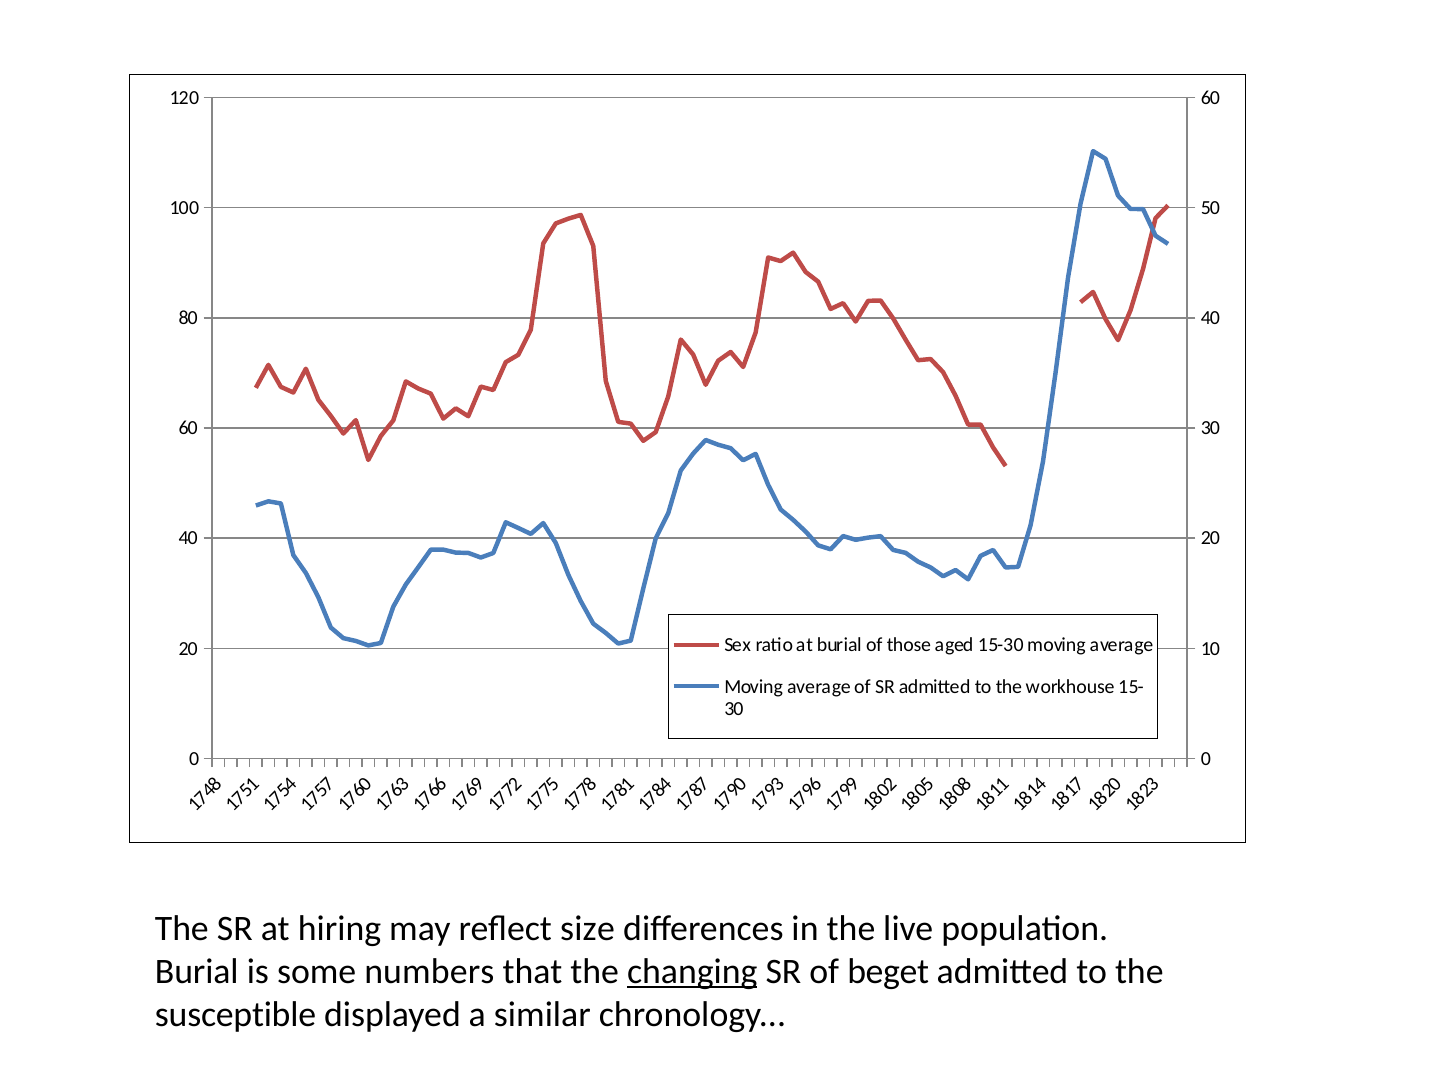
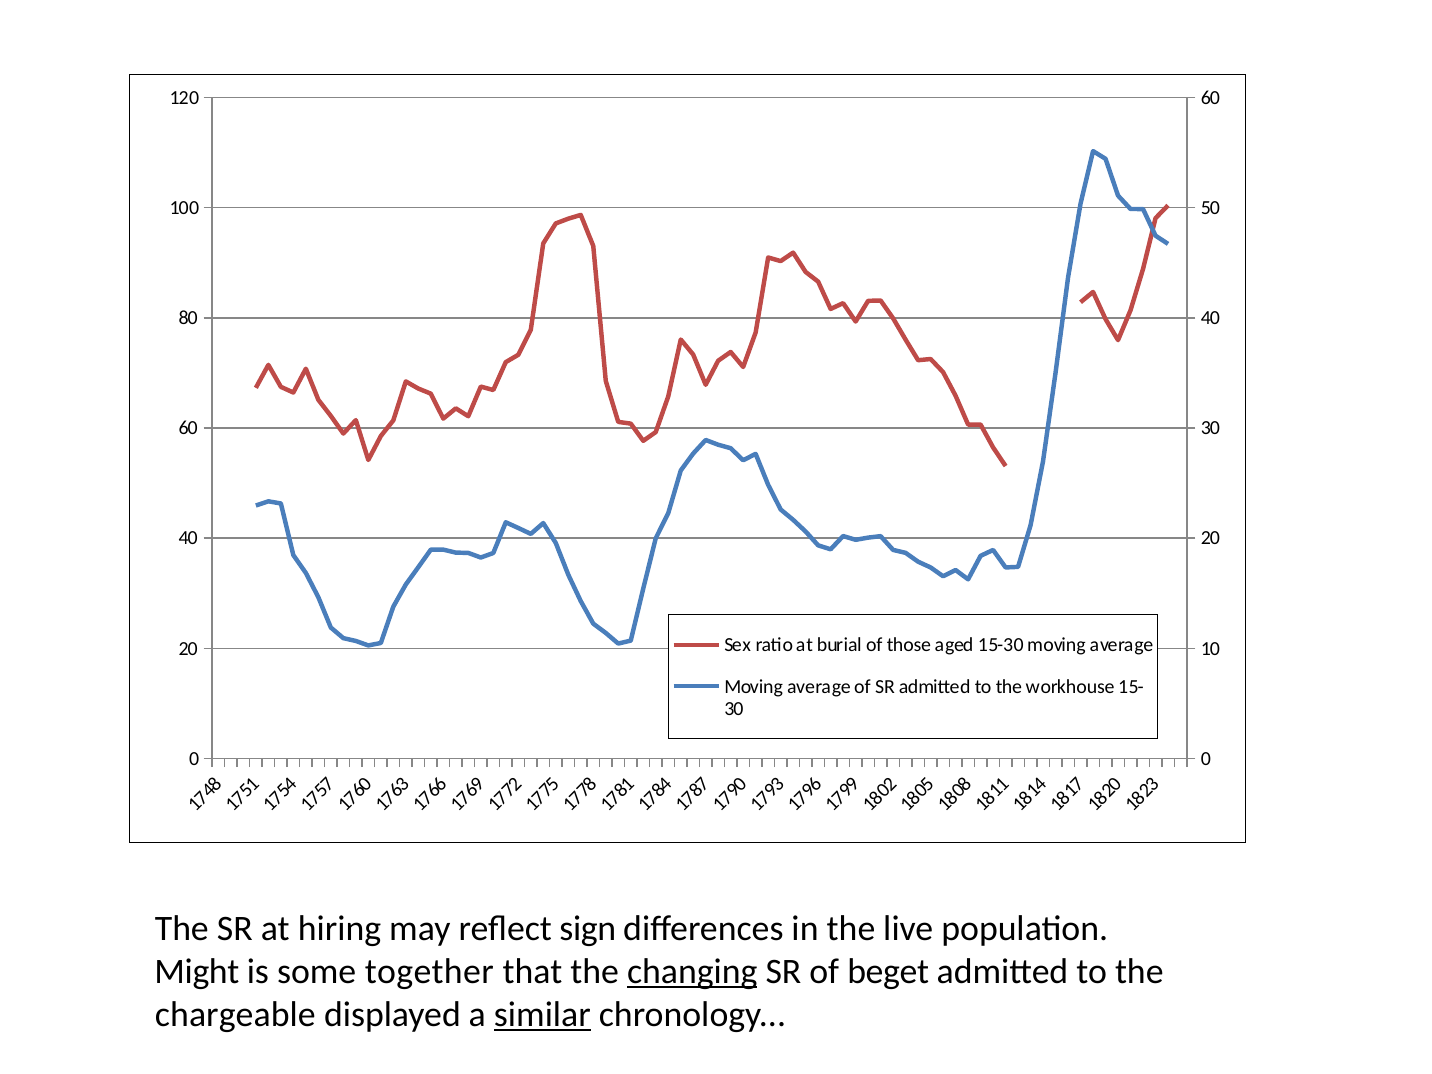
size: size -> sign
Burial at (197, 972): Burial -> Might
numbers: numbers -> together
susceptible: susceptible -> chargeable
similar underline: none -> present
